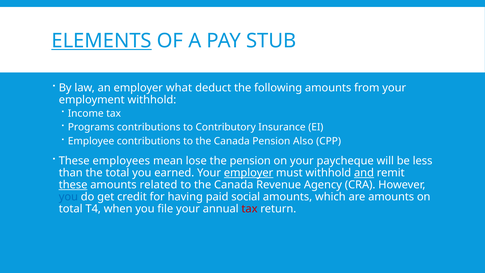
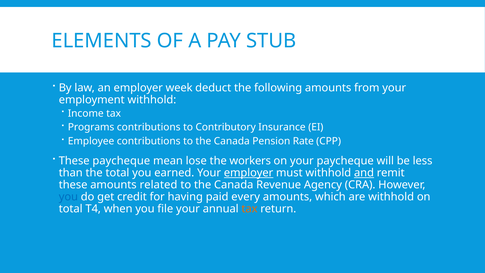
ELEMENTS underline: present -> none
what: what -> week
Also: Also -> Rate
These employees: employees -> paycheque
the pension: pension -> workers
these at (73, 185) underline: present -> none
social: social -> every
are amounts: amounts -> withhold
tax at (250, 209) colour: red -> orange
